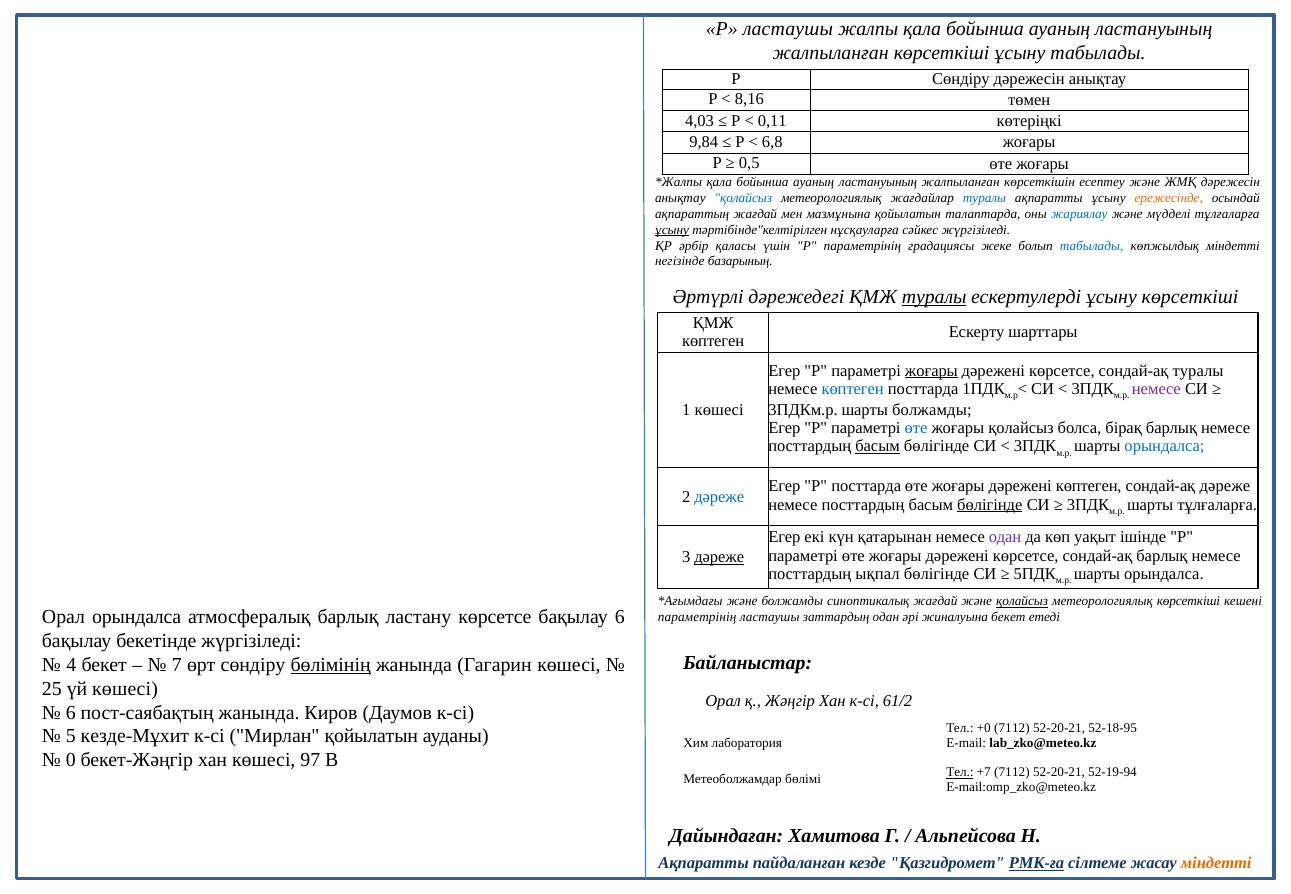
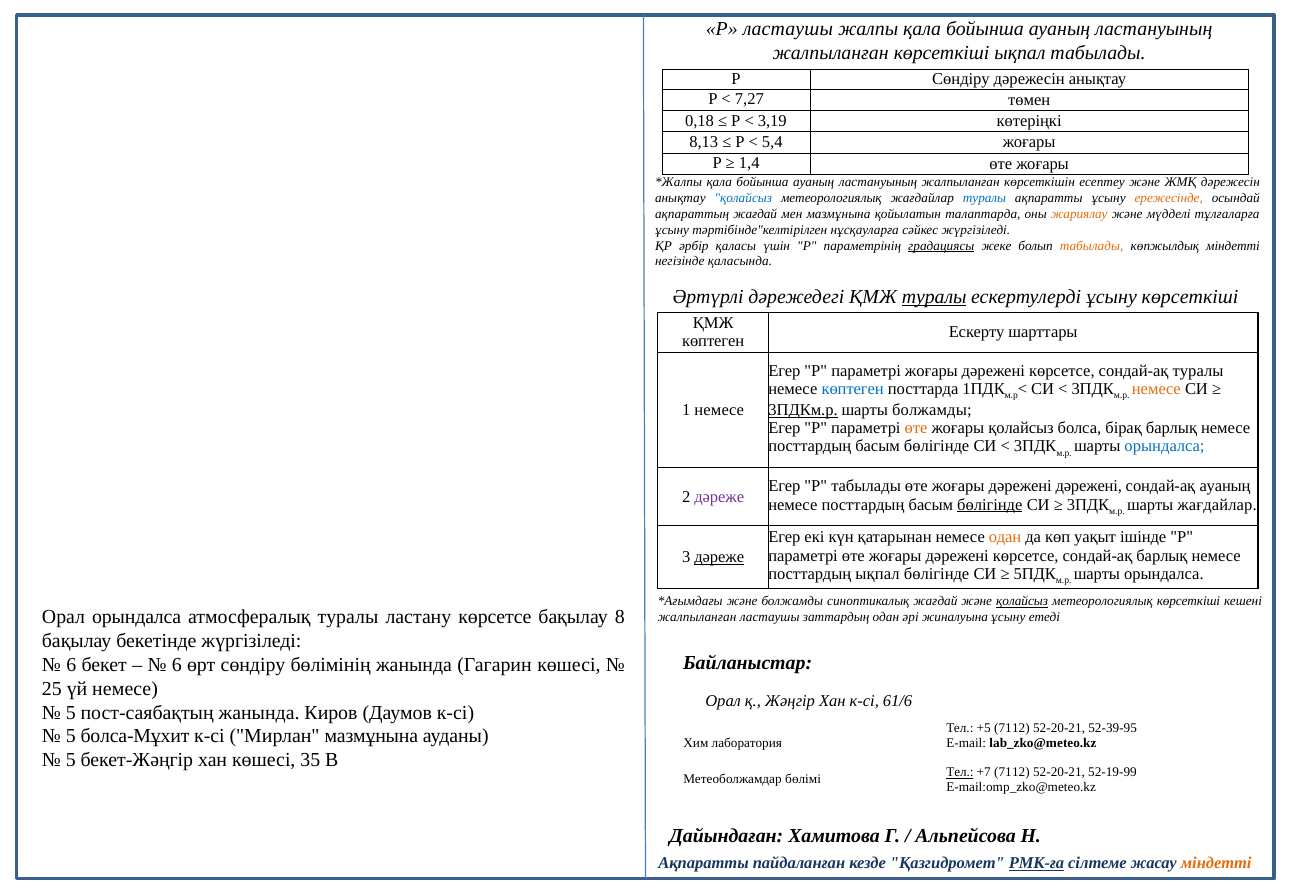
көрсеткіші ұсыну: ұсыну -> ықпал
8,16: 8,16 -> 7,27
4,03: 4,03 -> 0,18
0,11: 0,11 -> 3,19
9,84: 9,84 -> 8,13
6,8: 6,8 -> 5,4
0,5: 0,5 -> 1,4
жариялау colour: blue -> orange
ұсыну at (672, 230) underline: present -> none
градациясы underline: none -> present
табылады at (1092, 246) colour: blue -> orange
базарының: базарының -> қаласында
жоғары at (931, 371) underline: present -> none
немесе at (1156, 389) colour: purple -> orange
1 көшесі: көшесі -> немесе
3ПДКм.р underline: none -> present
өте at (916, 428) colour: blue -> orange
басым at (878, 446) underline: present -> none
Р посттарда: посттарда -> табылады
дәрежені көптеген: көптеген -> дәрежені
сондай-ақ дәреже: дәреже -> ауаның
дәреже at (719, 497) colour: blue -> purple
шарты тұлғаларға: тұлғаларға -> жағдайлар
одан at (1005, 537) colour: purple -> orange
атмосфералық барлық: барлық -> туралы
бақылау 6: 6 -> 8
параметрінің at (697, 617): параметрінің -> жалпыланған
жиналуына бекет: бекет -> ұсыну
4 at (71, 665): 4 -> 6
7 at (177, 665): 7 -> 6
бөлімінің underline: present -> none
үй көшесі: көшесі -> немесе
61/2: 61/2 -> 61/6
6 at (71, 712): 6 -> 5
+0: +0 -> +5
52-18-95: 52-18-95 -> 52-39-95
кезде-Мұхит: кезде-Мұхит -> болса-Мұхит
Мирлан қойылатын: қойылатын -> мазмұнына
0 at (71, 760): 0 -> 5
97: 97 -> 35
52-19-94: 52-19-94 -> 52-19-99
